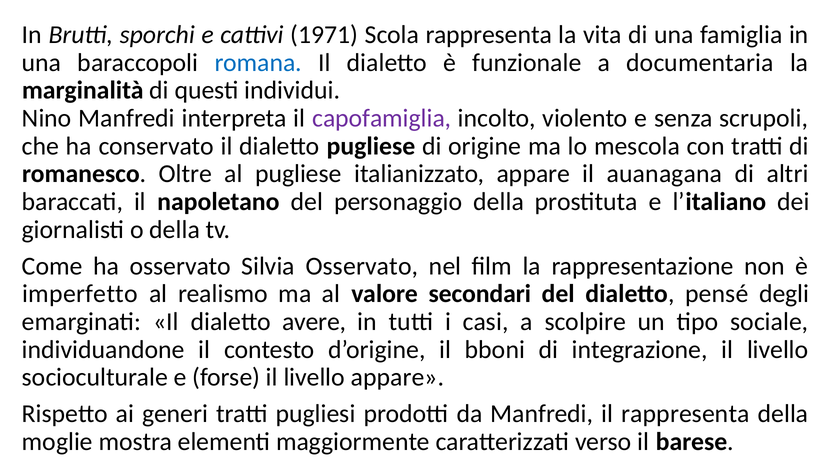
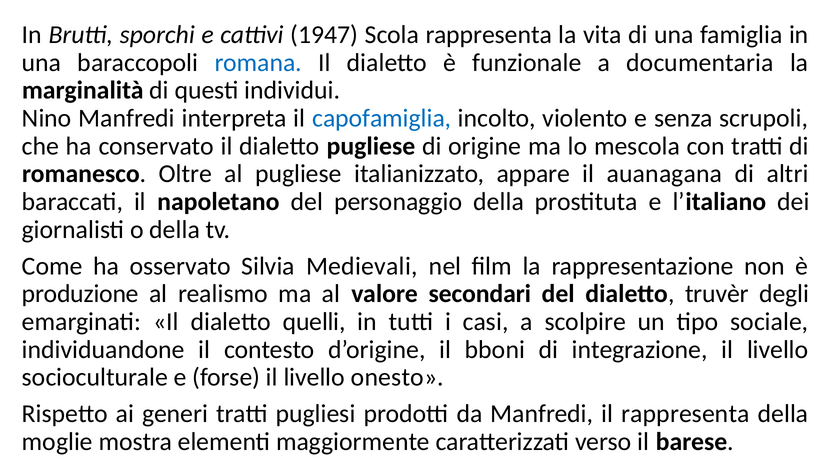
1971: 1971 -> 1947
capofamiglia colour: purple -> blue
Silvia Osservato: Osservato -> Medievali
imperfetto: imperfetto -> produzione
pensé: pensé -> truvèr
avere: avere -> quelli
livello appare: appare -> onesto
